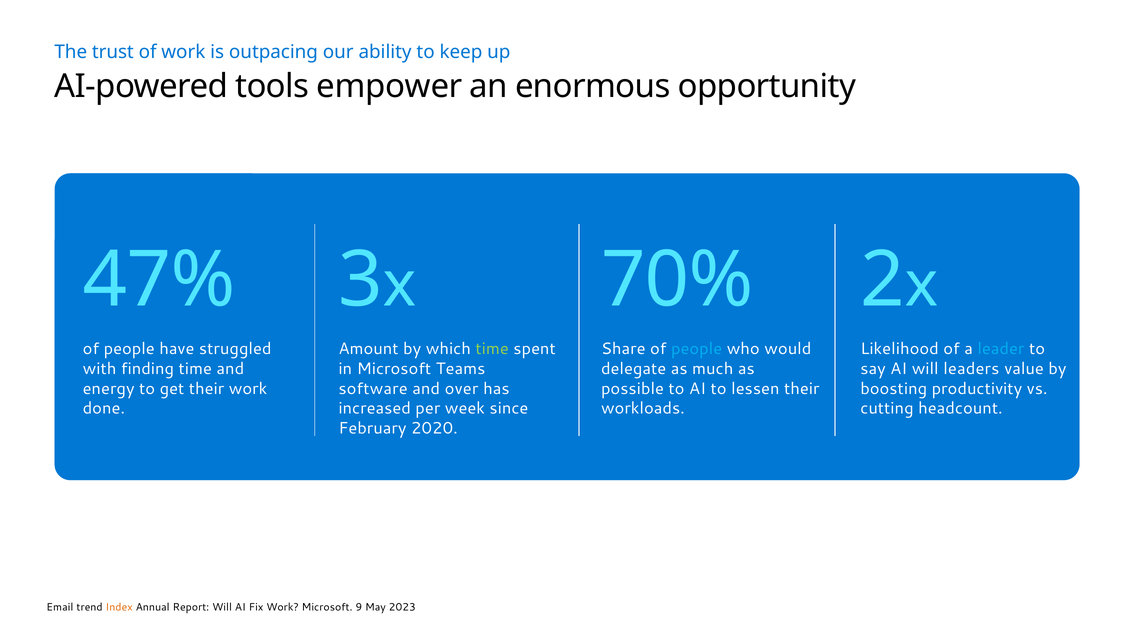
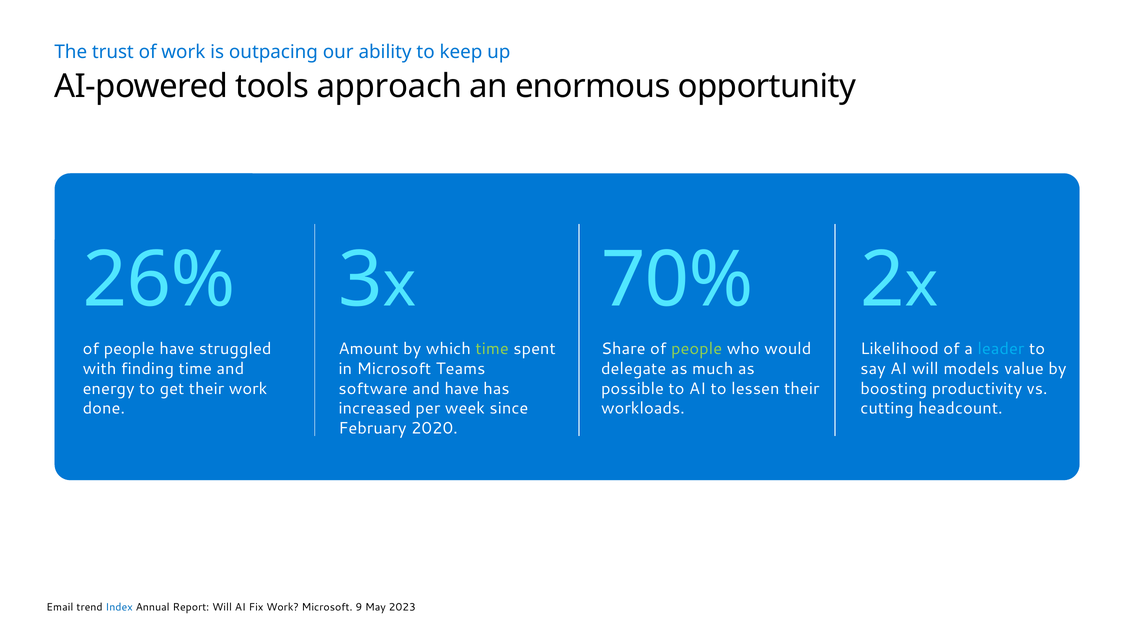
empower: empower -> approach
47%: 47% -> 26%
people at (697, 349) colour: light blue -> light green
leaders: leaders -> models
and over: over -> have
Index colour: orange -> blue
